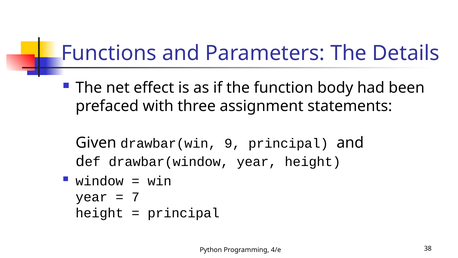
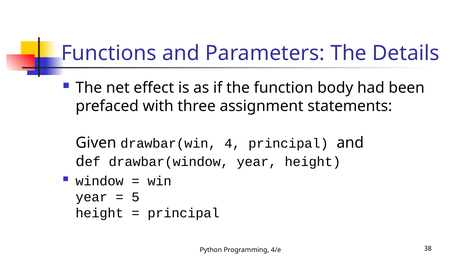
9: 9 -> 4
7: 7 -> 5
